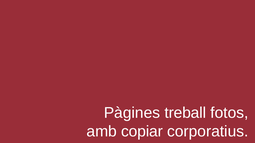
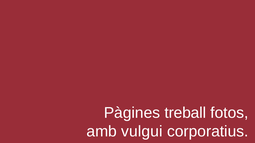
copiar: copiar -> vulgui
